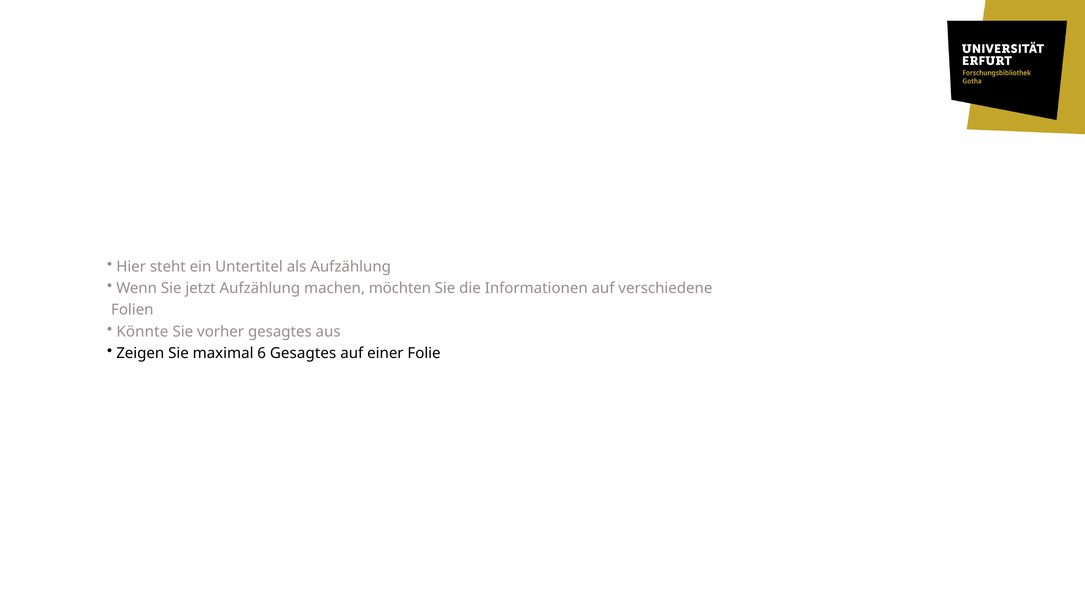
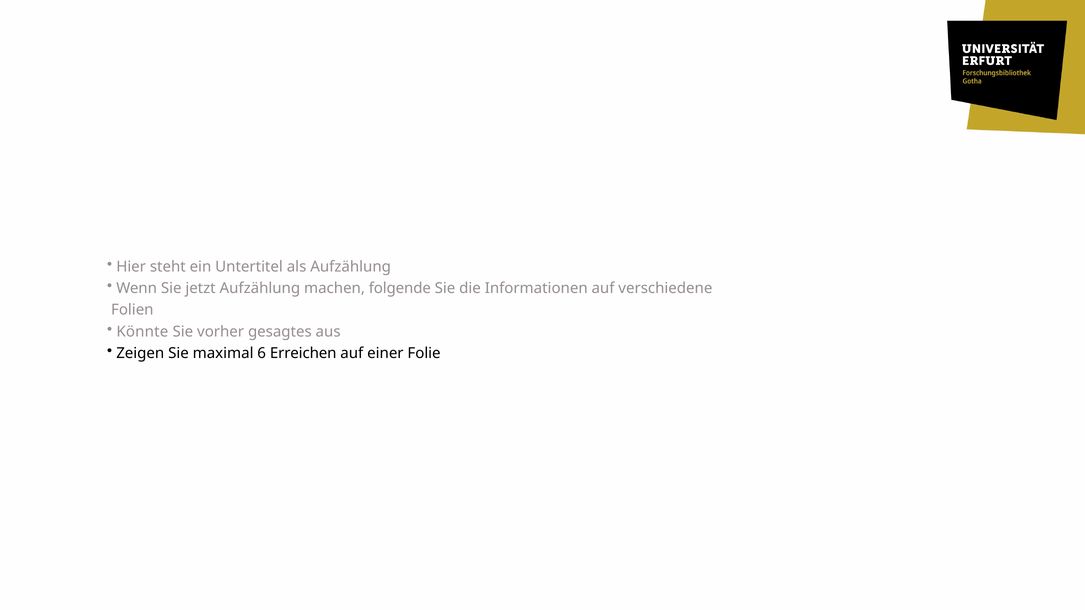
möchten: möchten -> folgende
6 Gesagtes: Gesagtes -> Erreichen
